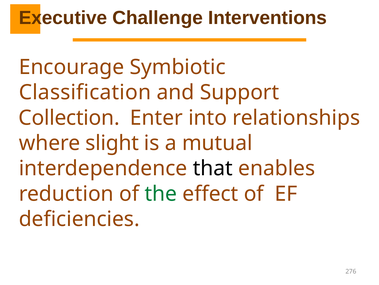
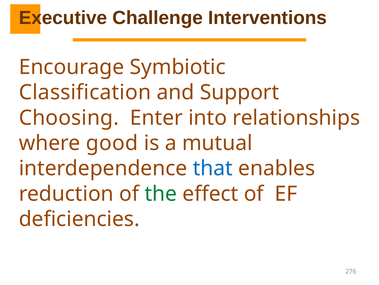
Collection: Collection -> Choosing
slight: slight -> good
that colour: black -> blue
